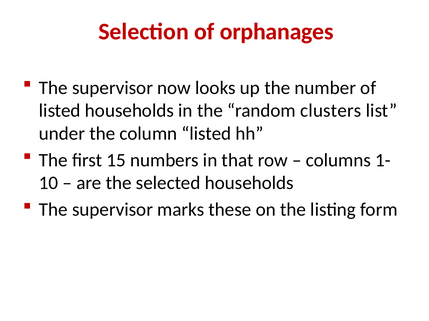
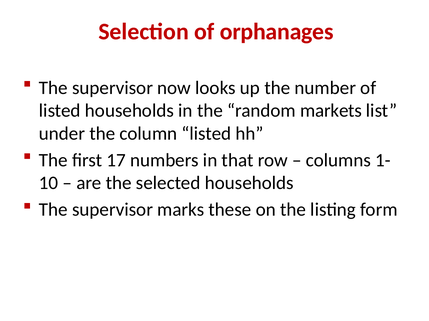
clusters: clusters -> markets
15: 15 -> 17
